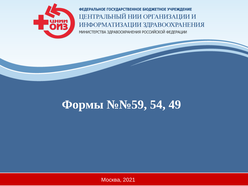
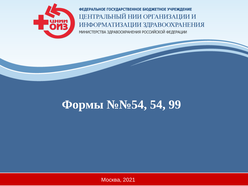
№№59: №№59 -> №№54
49: 49 -> 99
